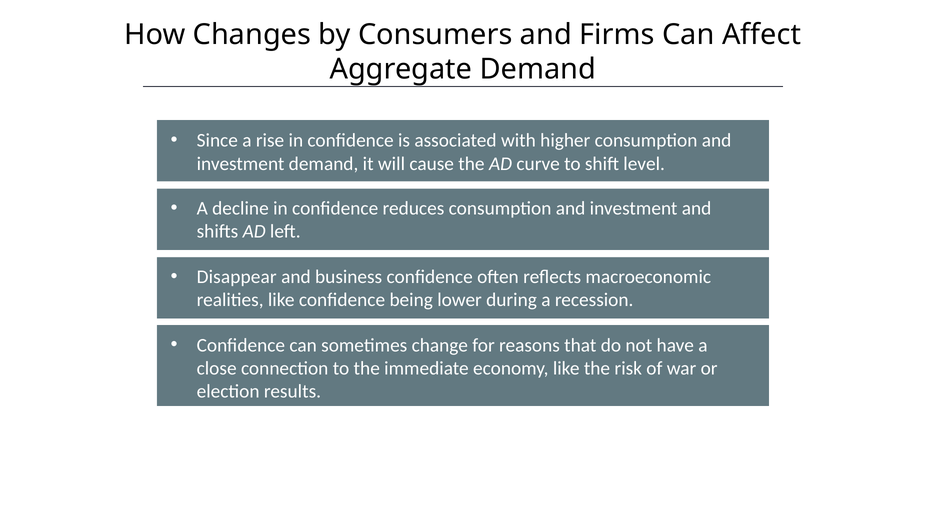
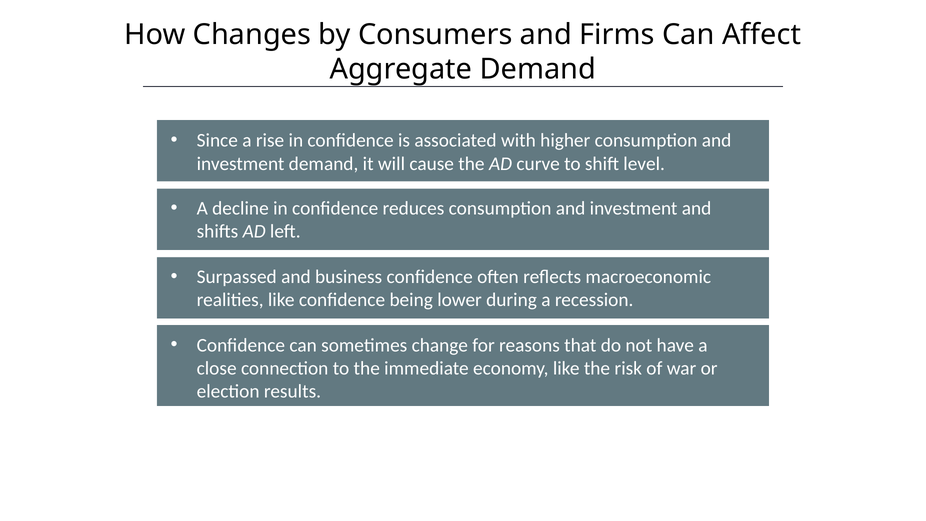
Disappear: Disappear -> Surpassed
